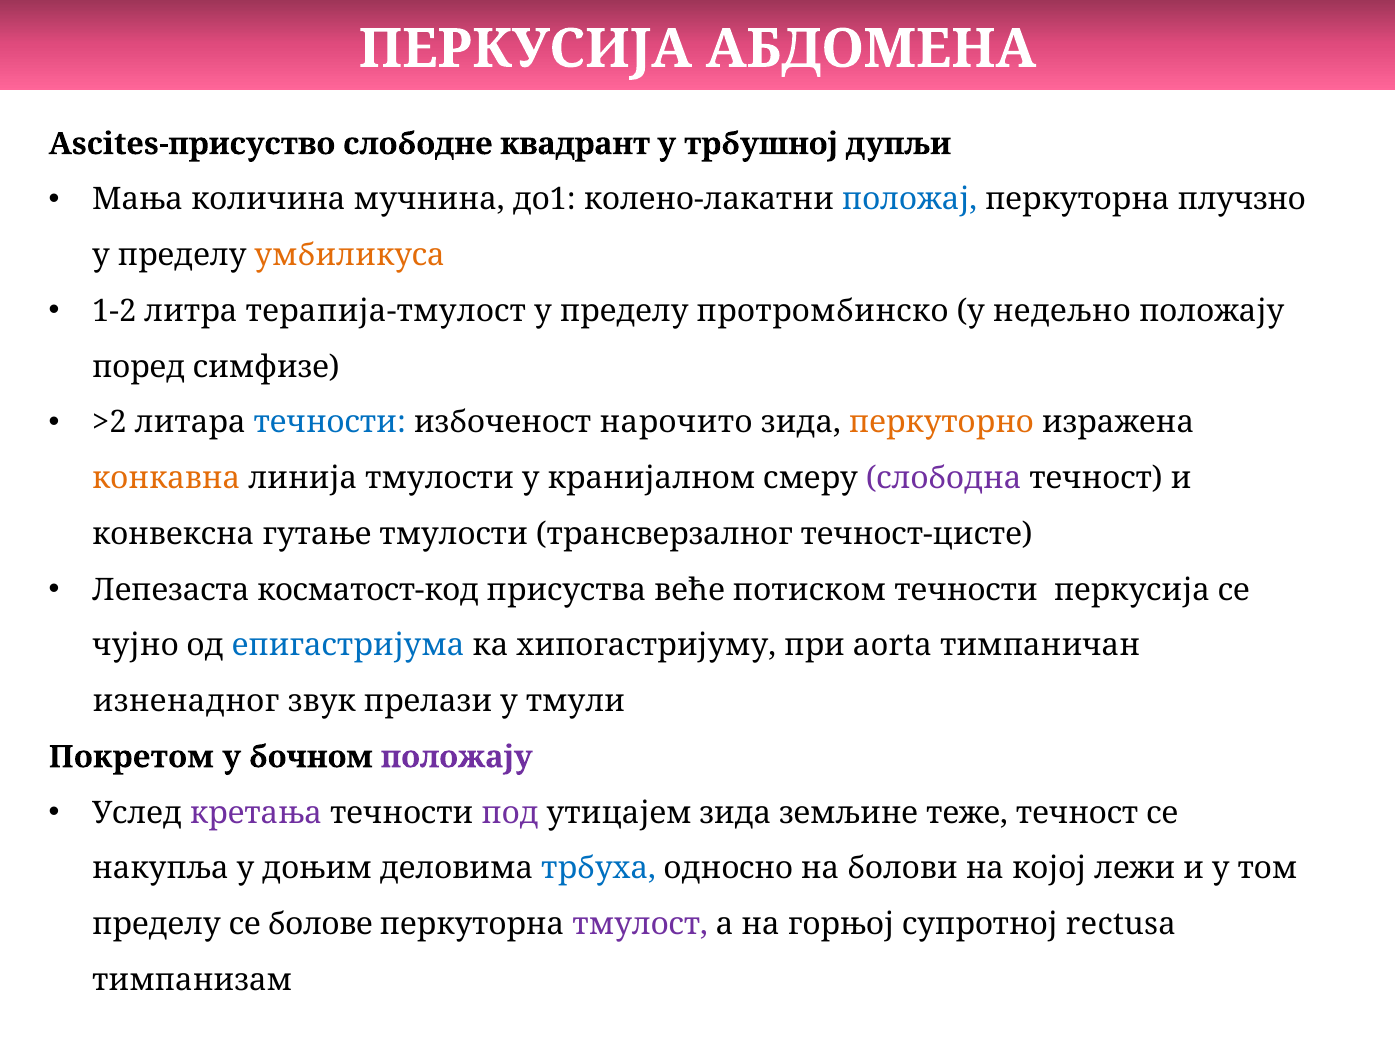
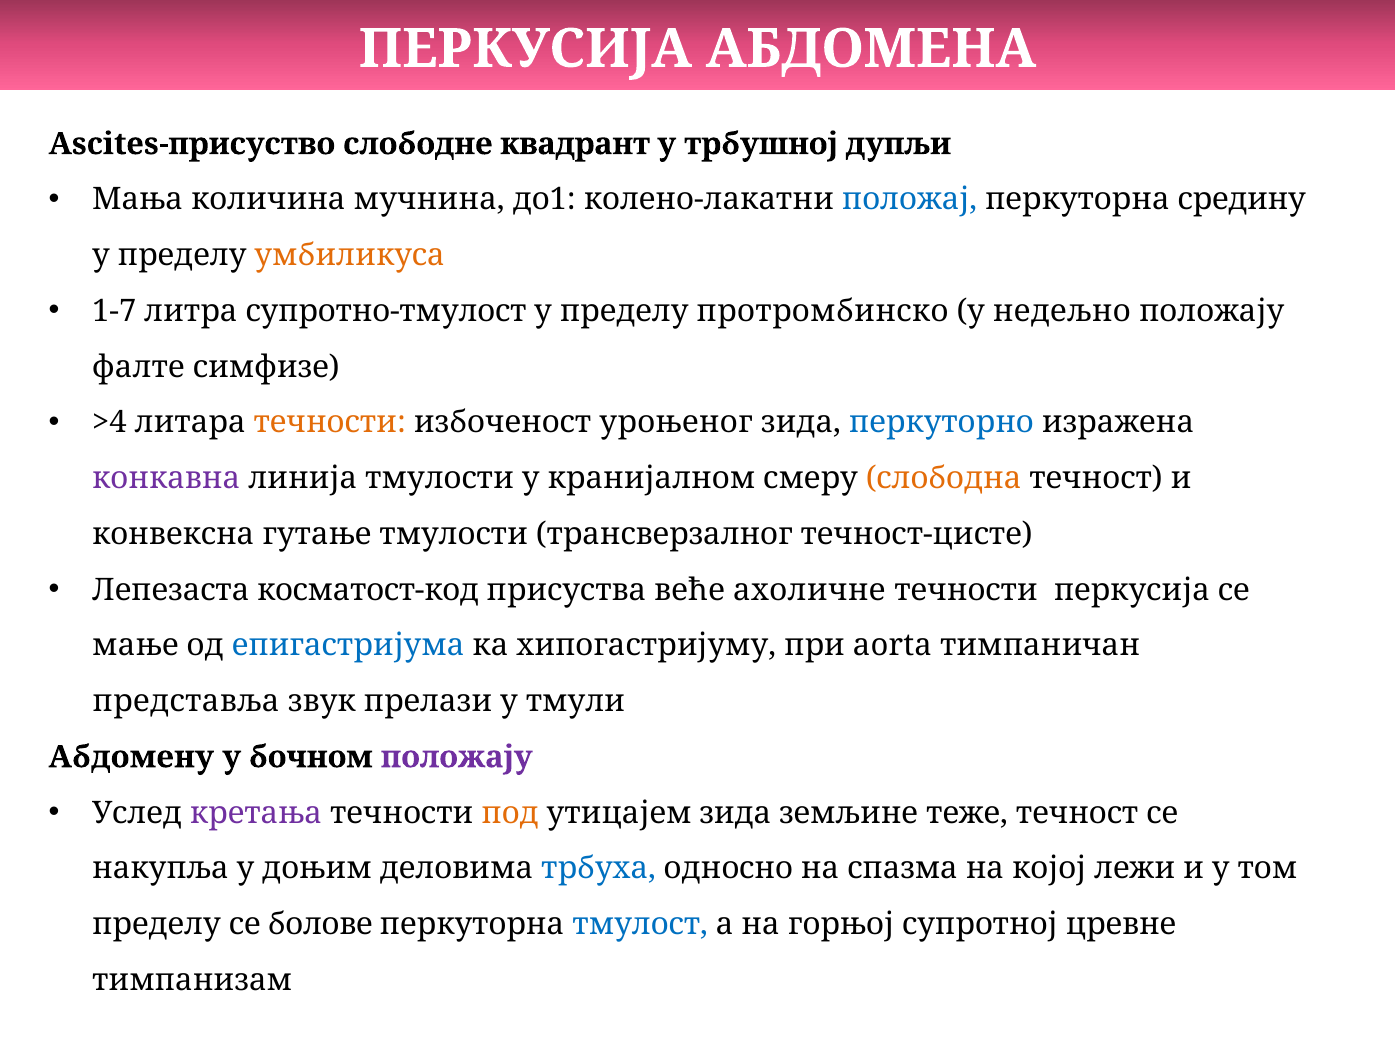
плучзно: плучзно -> средину
1-2: 1-2 -> 1-7
терапија-тмулост: терапија-тмулост -> супротно-тмулост
поред: поред -> фалте
>2: >2 -> >4
течности at (330, 423) colour: blue -> orange
нарочито: нарочито -> уроњеног
перкуторно colour: orange -> blue
конкавна colour: orange -> purple
слободна colour: purple -> orange
потиском: потиском -> ахоличне
чујно: чујно -> мање
изненадног: изненадног -> представља
Покретом: Покретом -> Абдомену
под colour: purple -> orange
болови: болови -> спазма
тмулост colour: purple -> blue
rectusa: rectusa -> цревне
